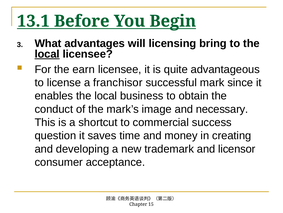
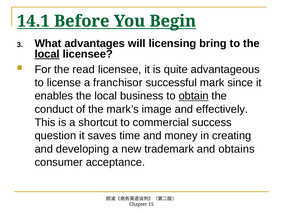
13.1: 13.1 -> 14.1
earn: earn -> read
obtain underline: none -> present
necessary: necessary -> effectively
licensor: licensor -> obtains
